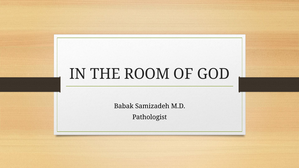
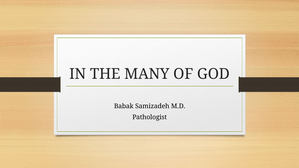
ROOM: ROOM -> MANY
